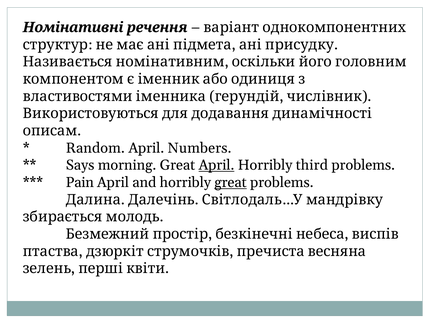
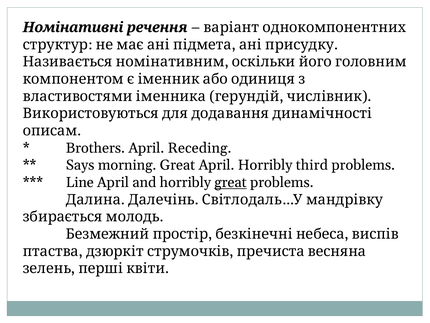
Random: Random -> Brothers
Numbers: Numbers -> Receding
April at (217, 165) underline: present -> none
Pain: Pain -> Line
